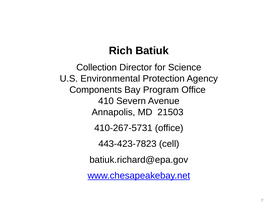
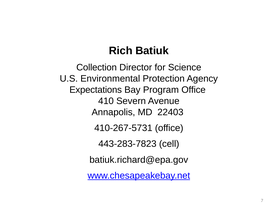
Components: Components -> Expectations
21503: 21503 -> 22403
443-423-7823: 443-423-7823 -> 443-283-7823
